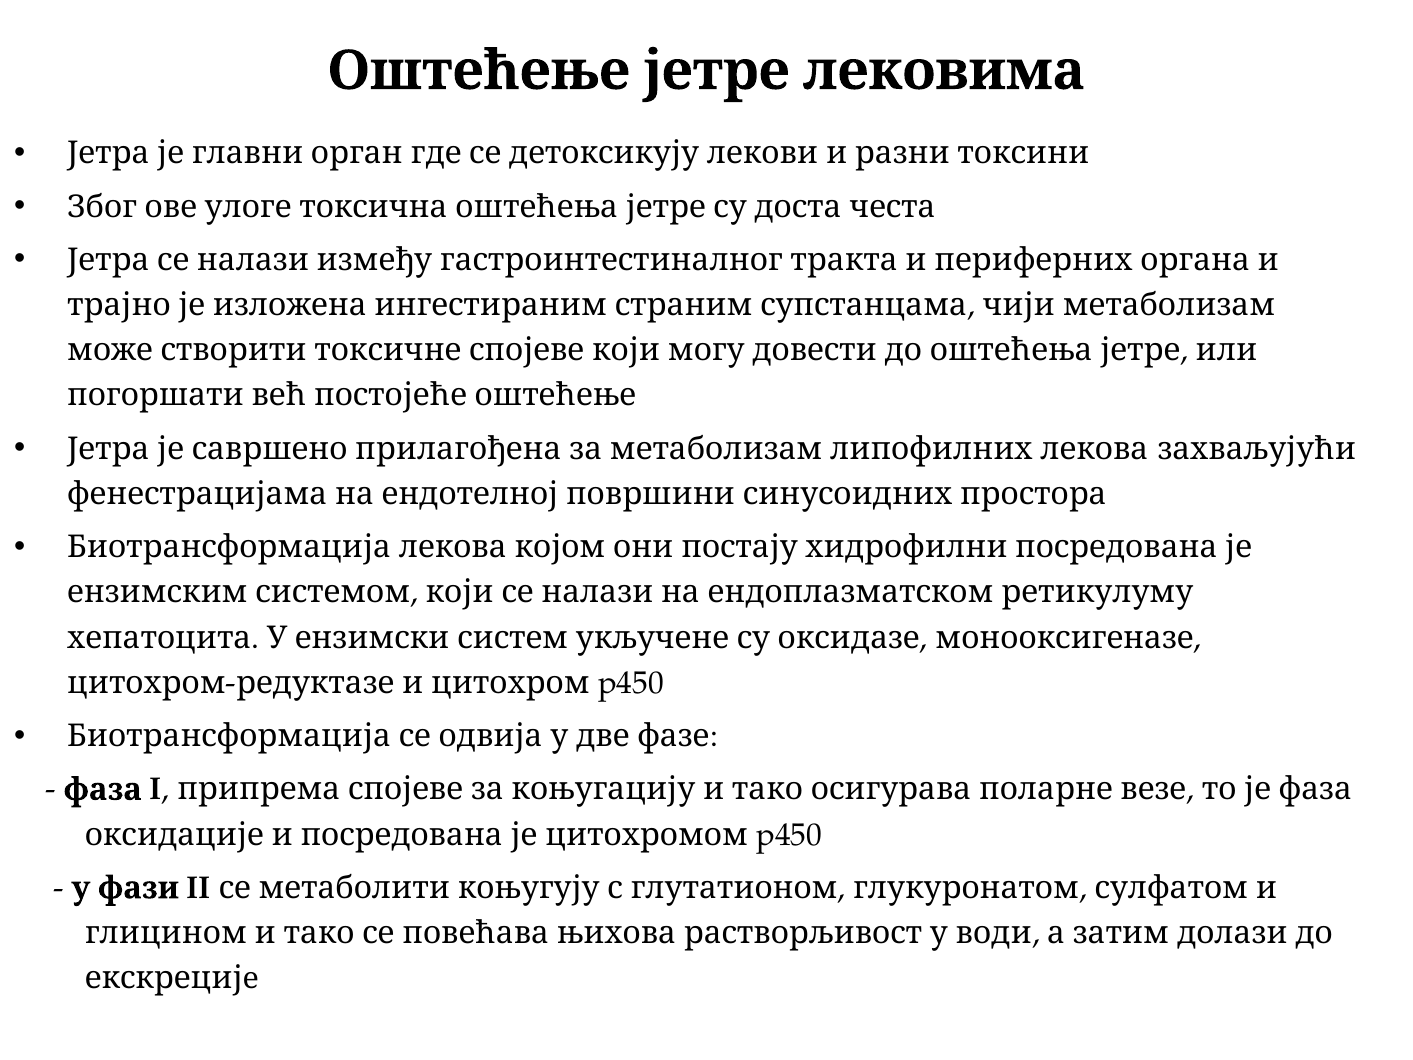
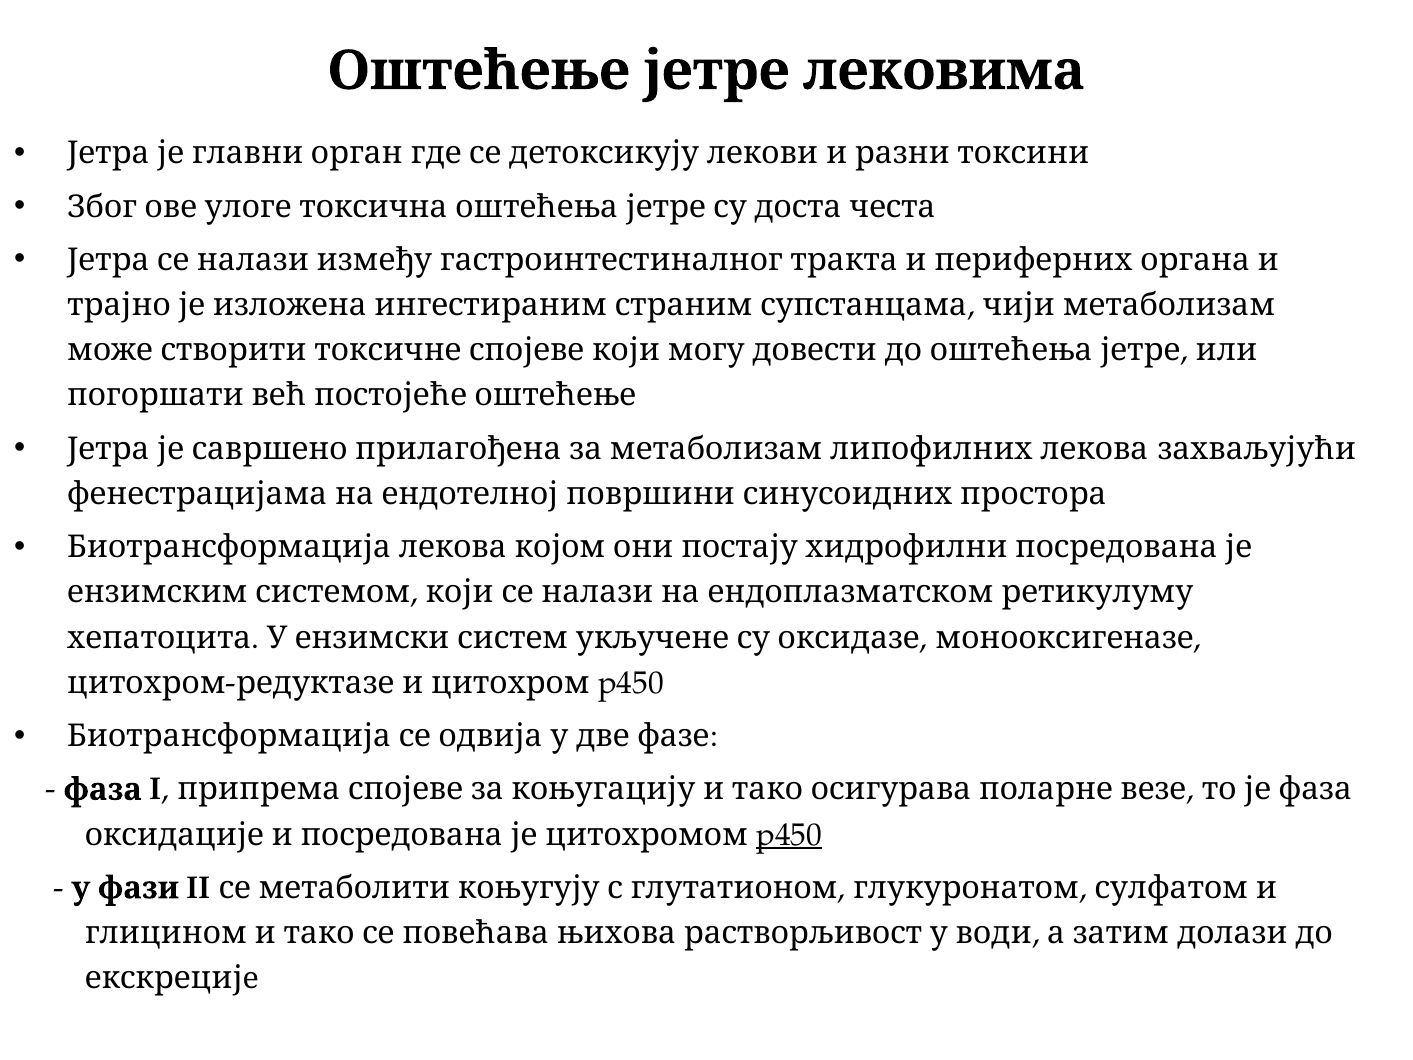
p450 at (789, 834) underline: none -> present
